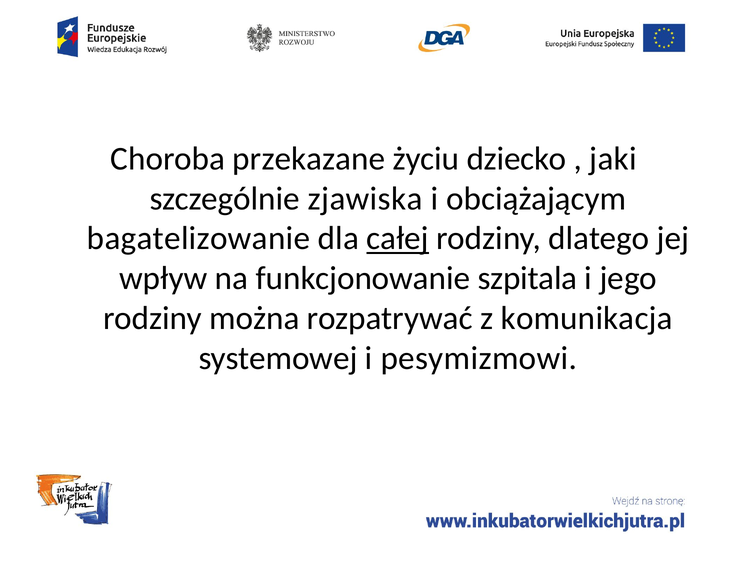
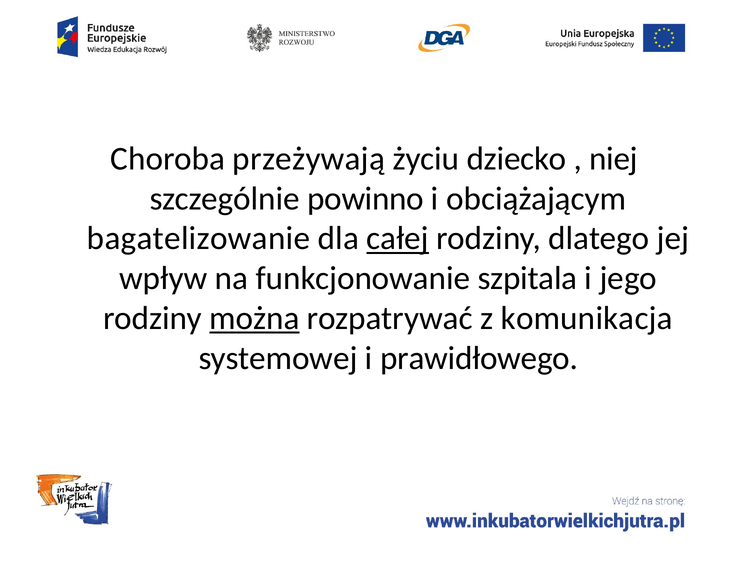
przekazane: przekazane -> przeżywają
jaki: jaki -> niej
zjawiska: zjawiska -> powinno
można underline: none -> present
pesymizmowi: pesymizmowi -> prawidłowego
